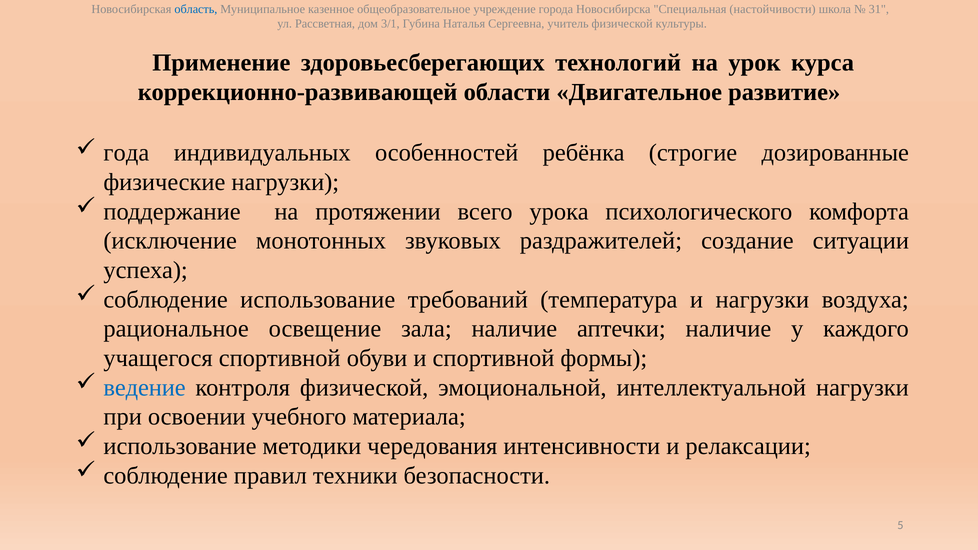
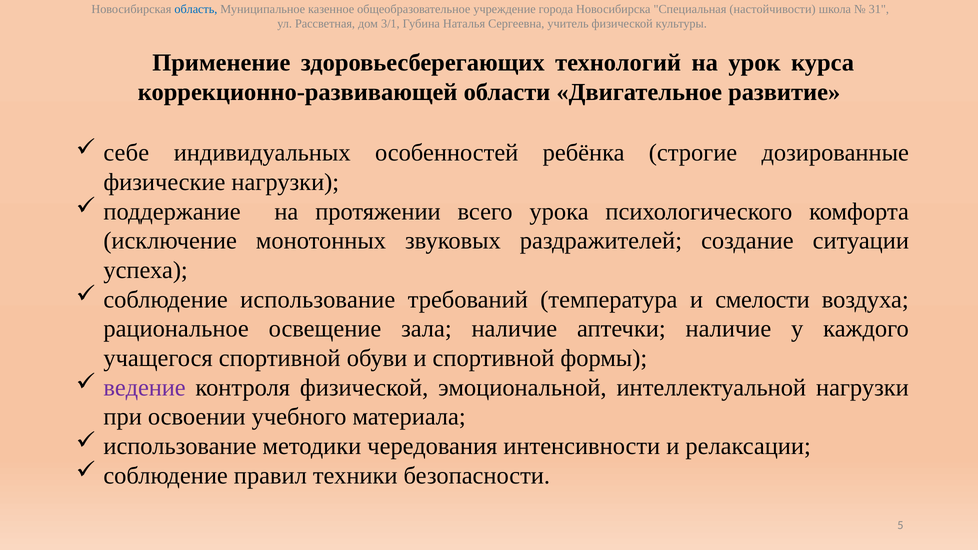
года: года -> себе
и нагрузки: нагрузки -> смелости
ведение colour: blue -> purple
